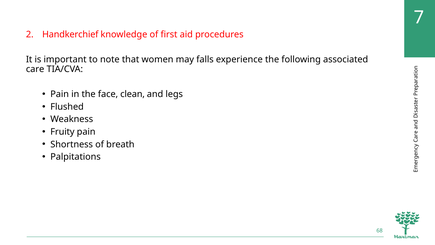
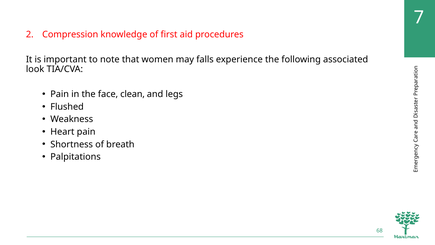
Handkerchief: Handkerchief -> Compression
care: care -> look
Fruity: Fruity -> Heart
